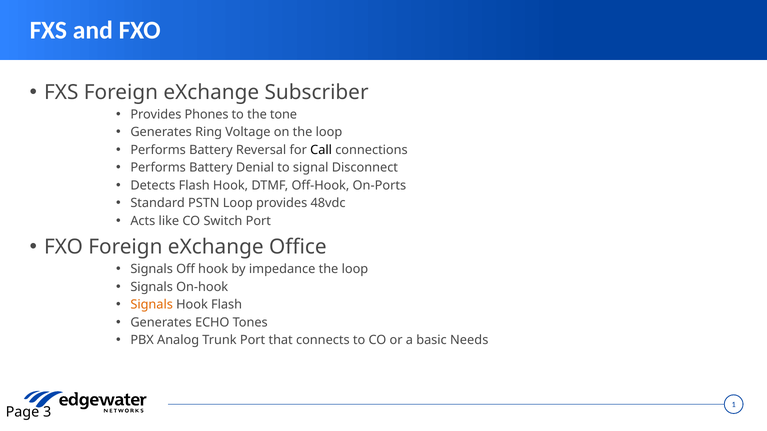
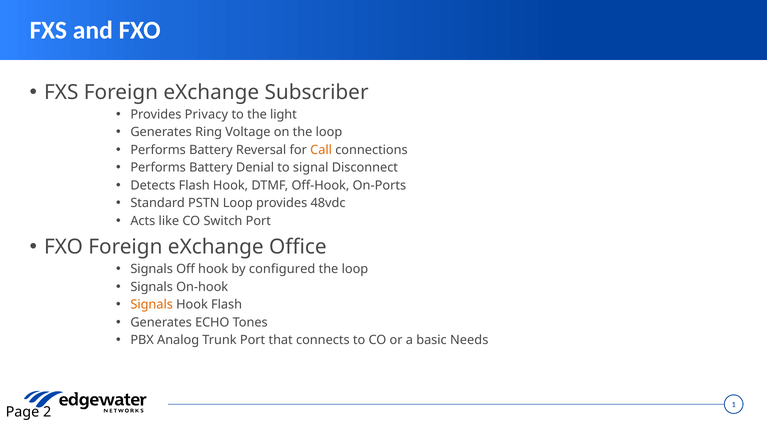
Phones: Phones -> Privacy
tone: tone -> light
Call colour: black -> orange
impedance: impedance -> configured
3: 3 -> 2
